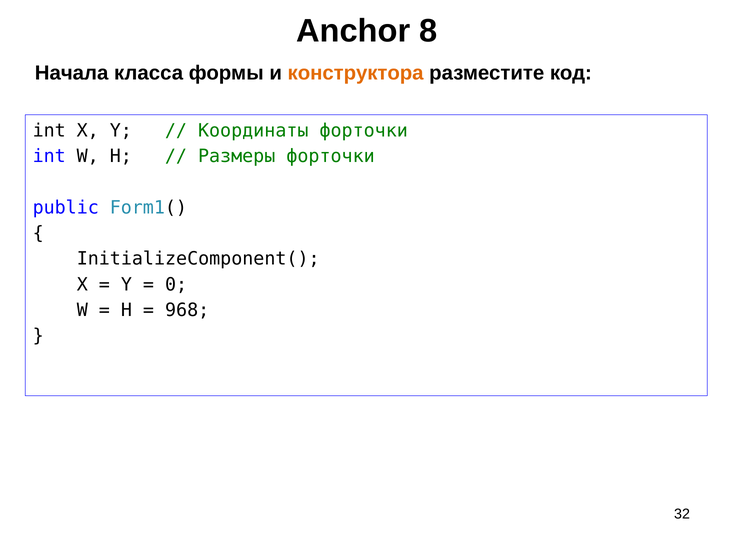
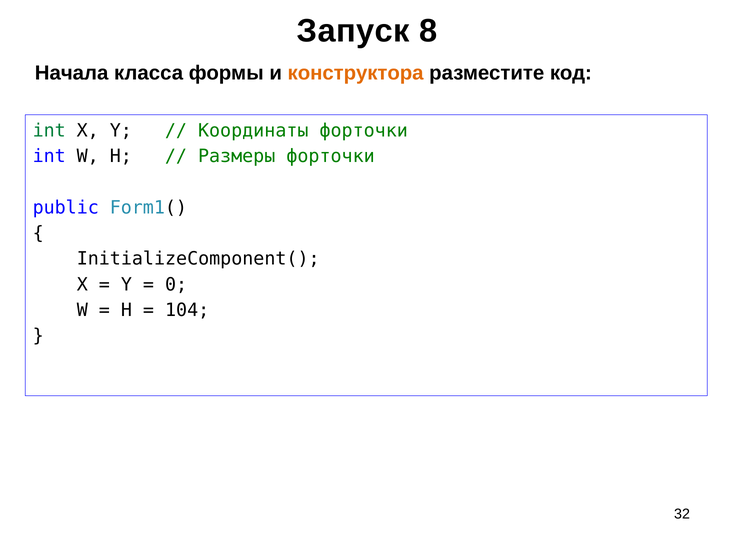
Anchor: Anchor -> Запуск
int at (49, 131) colour: black -> green
968: 968 -> 104
